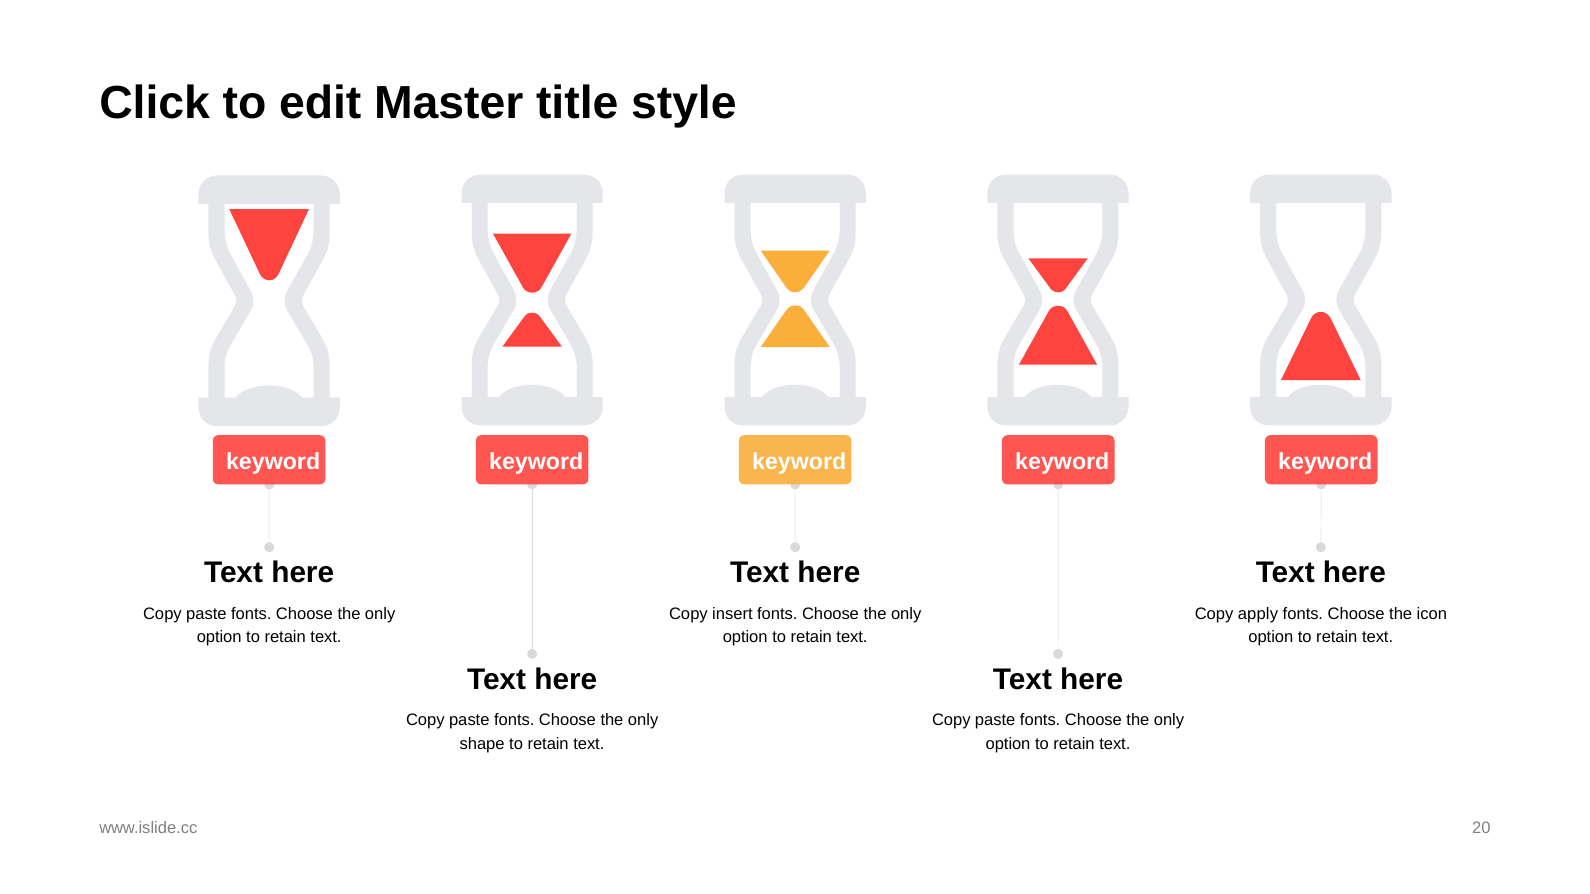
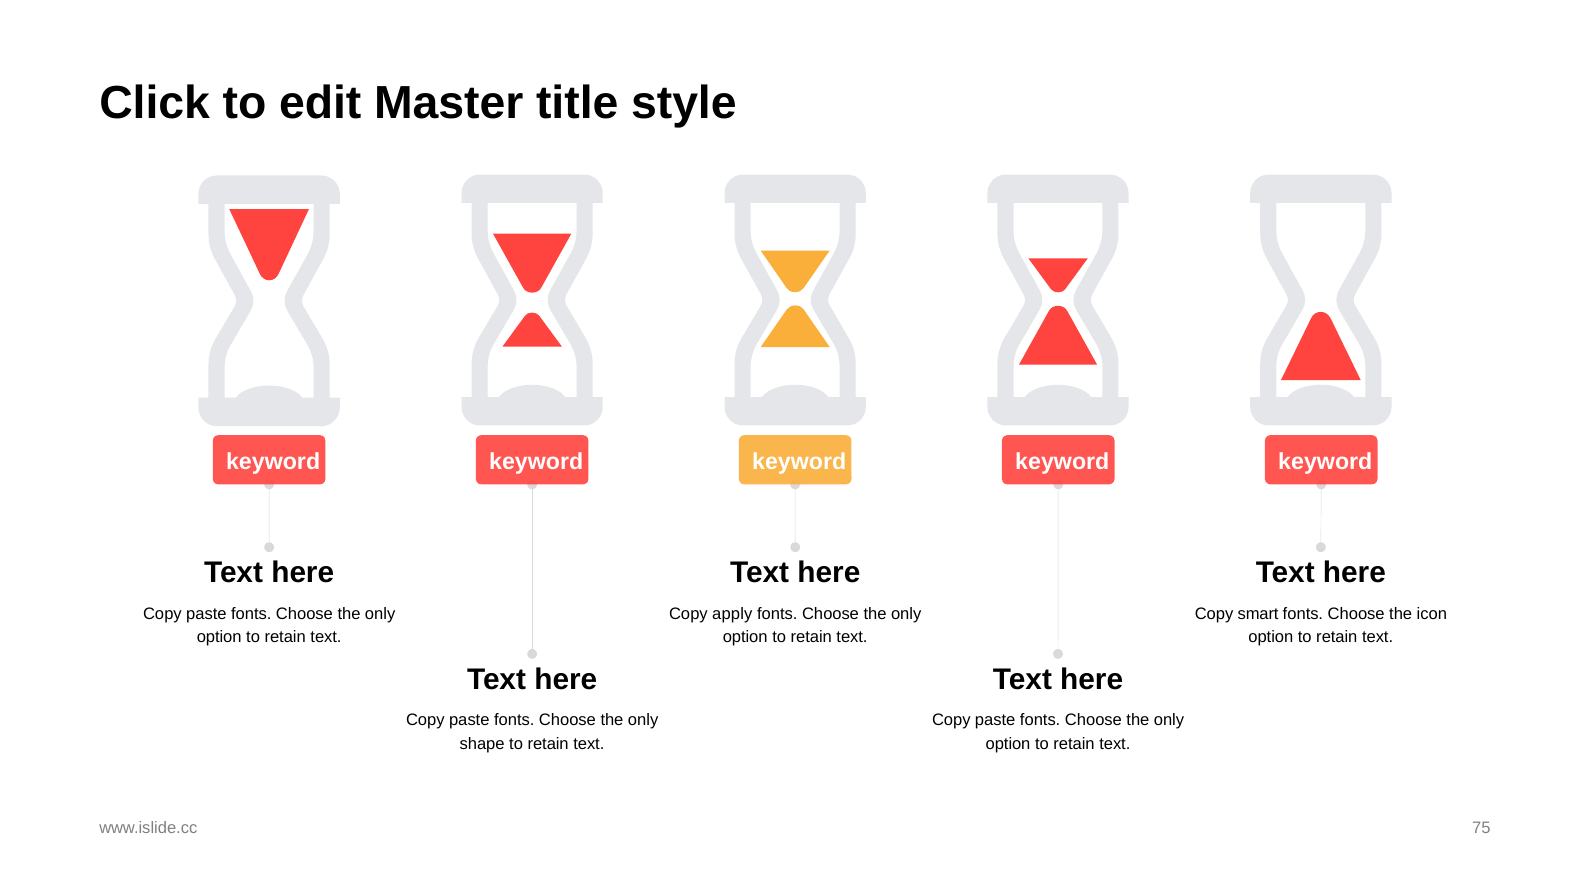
insert: insert -> apply
apply: apply -> smart
20: 20 -> 75
